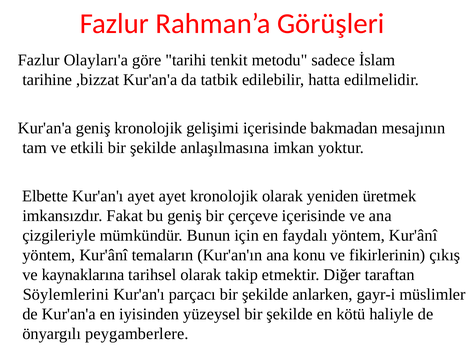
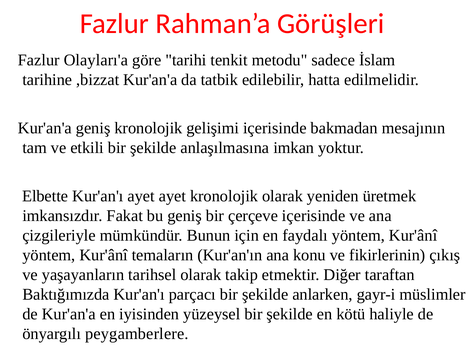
kaynaklarına: kaynaklarına -> yaşayanların
Söylemlerini: Söylemlerini -> Baktığımızda
